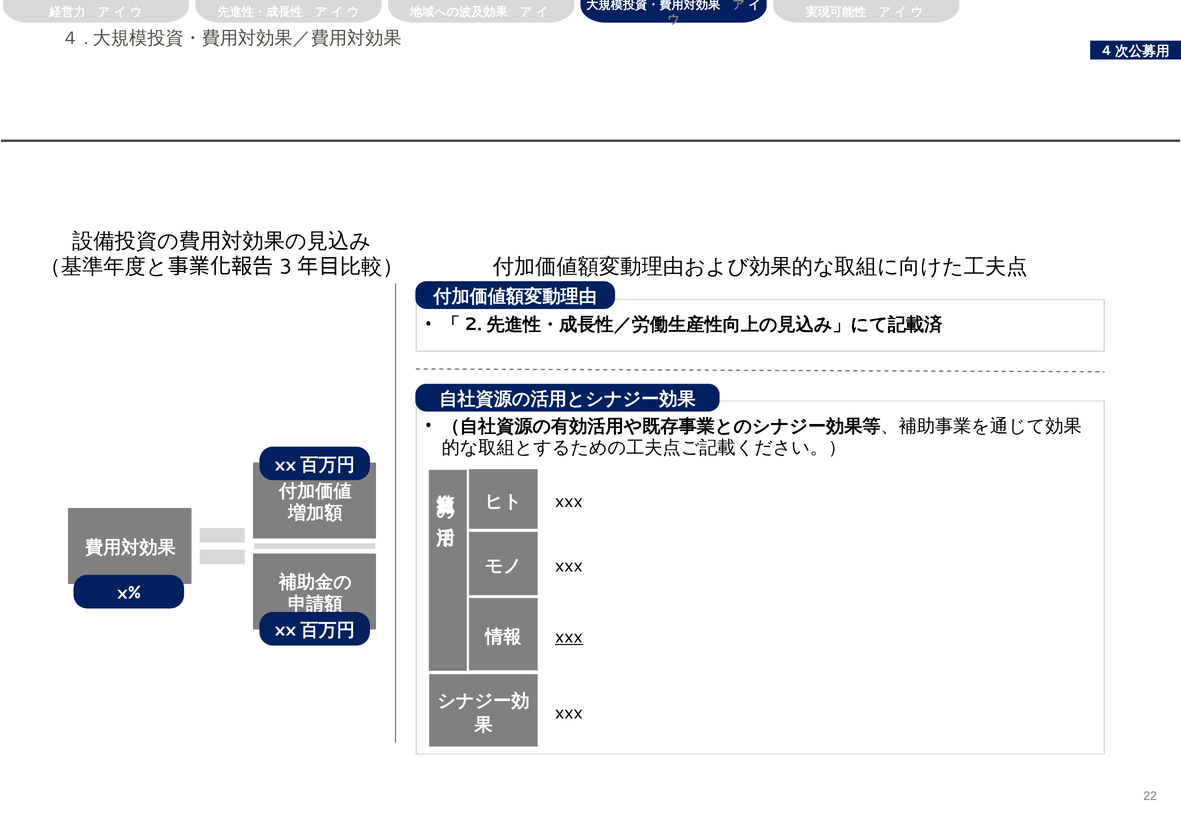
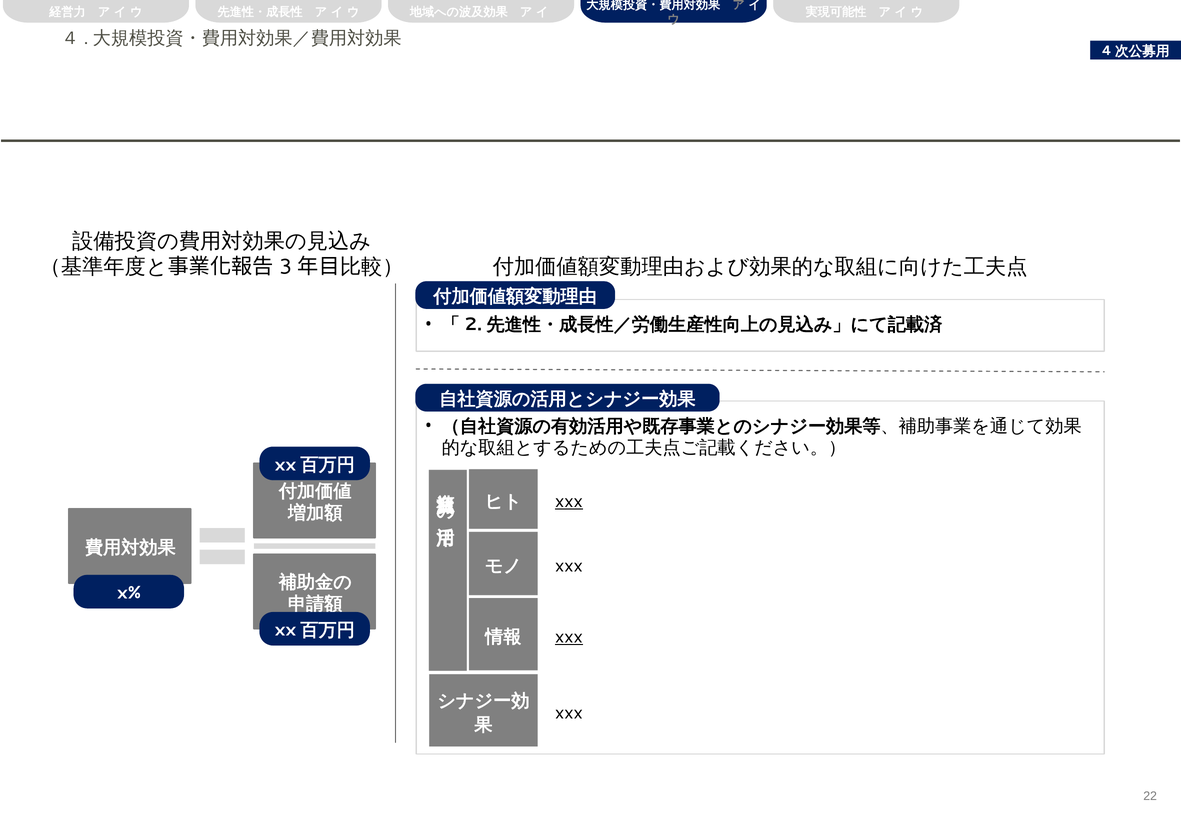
xxx at (569, 502) underline: none -> present
